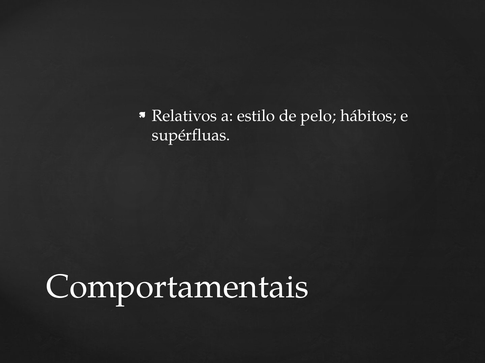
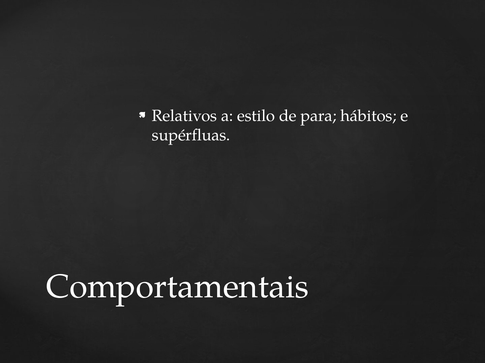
pelo: pelo -> para
